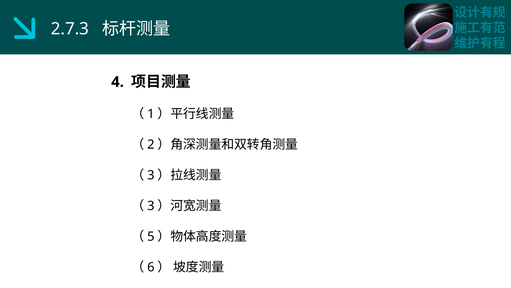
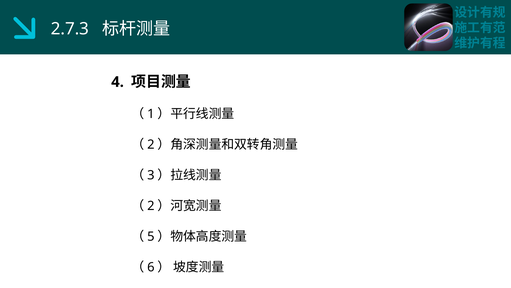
3 at (151, 206): 3 -> 2
